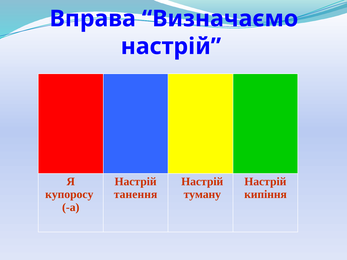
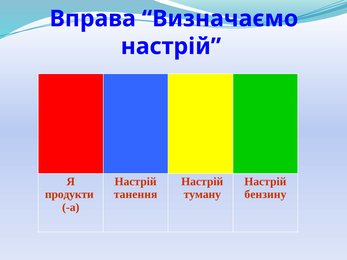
купоросу: купоросу -> продукти
кипіння: кипіння -> бензину
